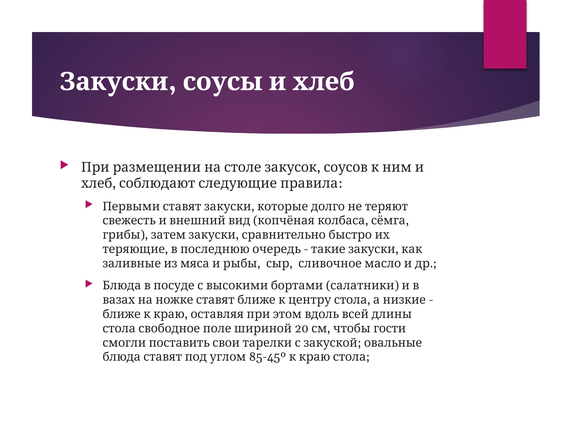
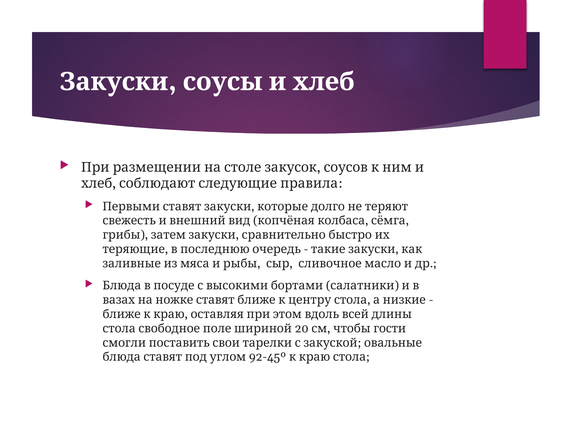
85-45º: 85-45º -> 92-45º
